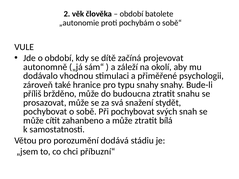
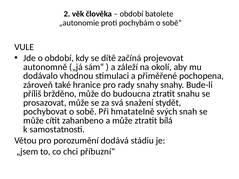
psychologii: psychologii -> pochopena
typu: typu -> rady
Při pochybovat: pochybovat -> hmatatelně
